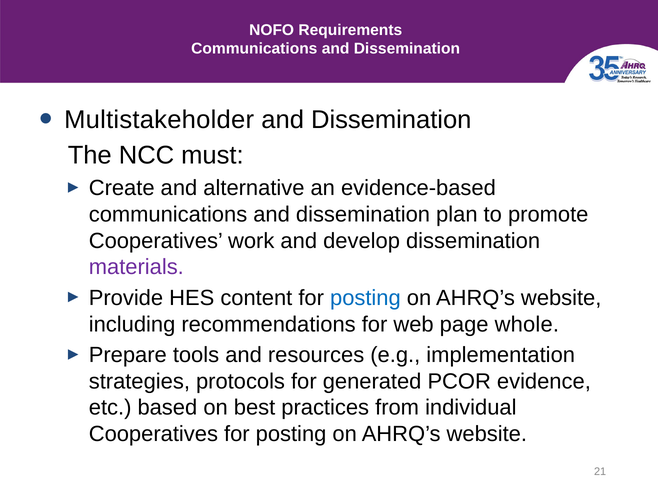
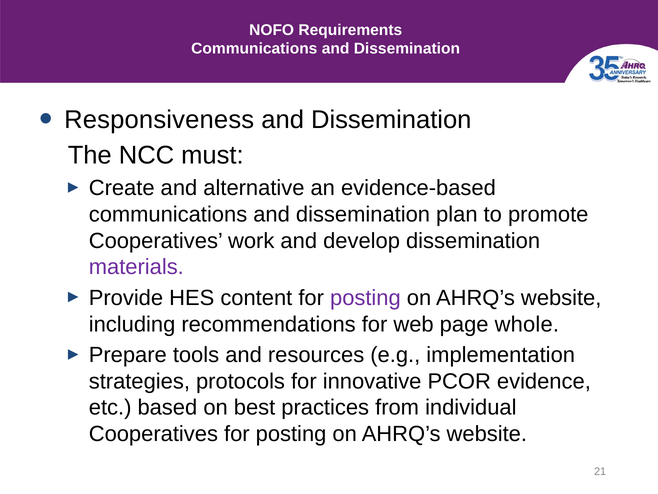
Multistakeholder: Multistakeholder -> Responsiveness
posting at (365, 298) colour: blue -> purple
generated: generated -> innovative
